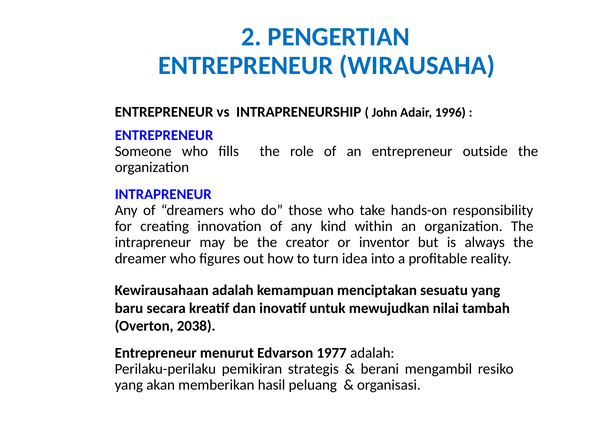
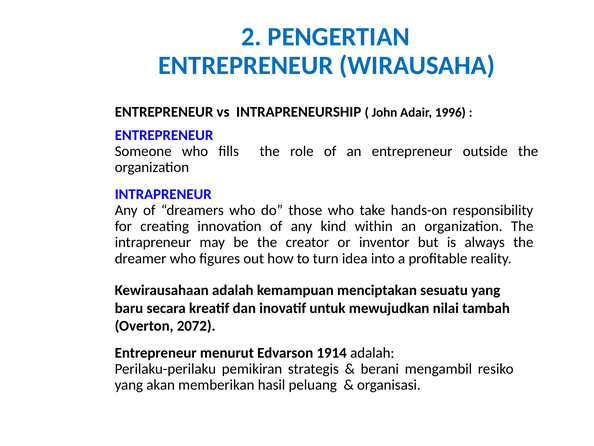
2038: 2038 -> 2072
1977: 1977 -> 1914
